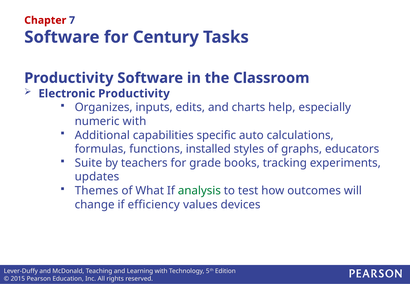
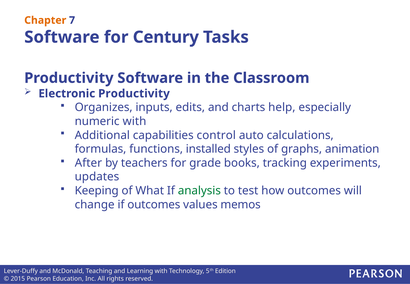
Chapter colour: red -> orange
specific: specific -> control
educators: educators -> animation
Suite: Suite -> After
Themes: Themes -> Keeping
if efficiency: efficiency -> outcomes
devices: devices -> memos
